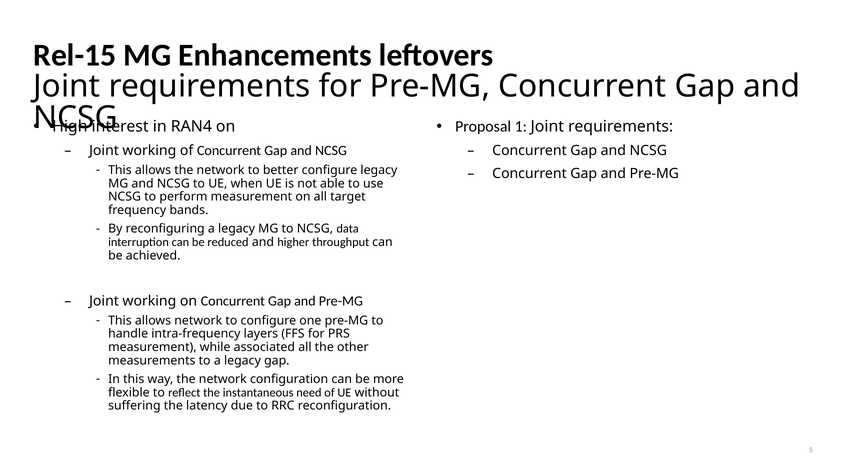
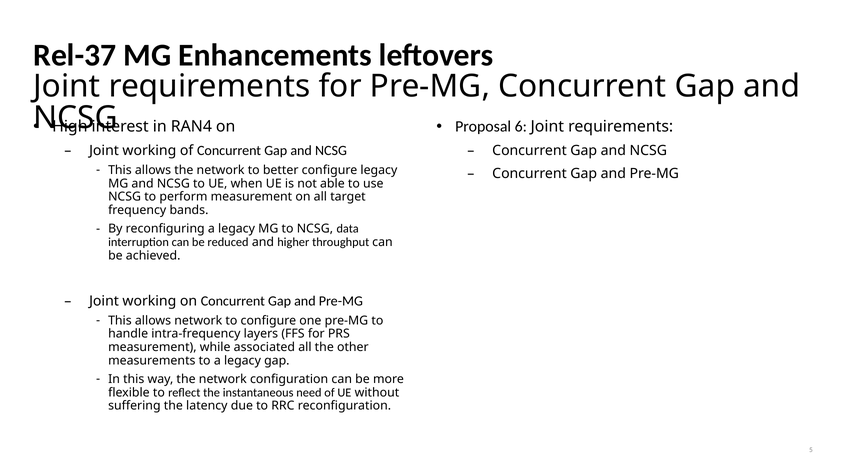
Rel-15: Rel-15 -> Rel-37
1: 1 -> 6
